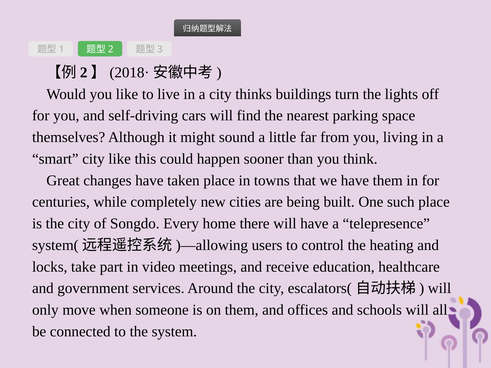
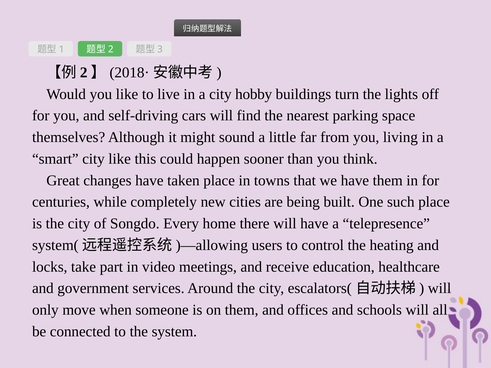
thinks: thinks -> hobby
